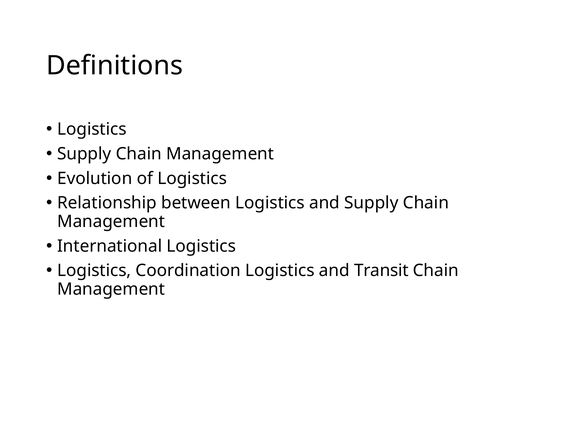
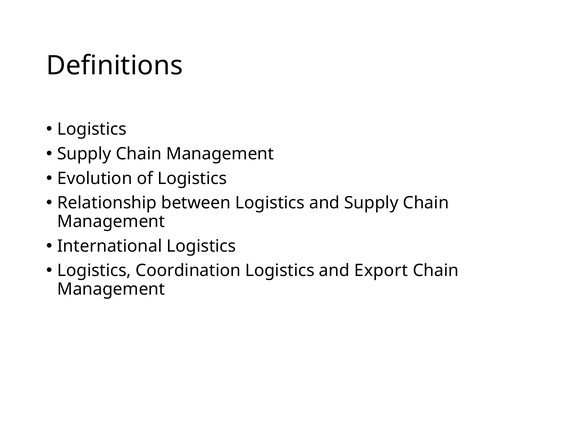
Transit: Transit -> Export
